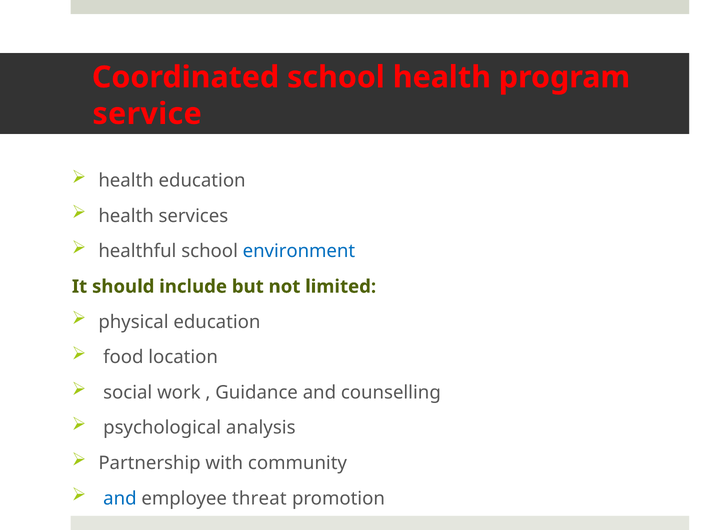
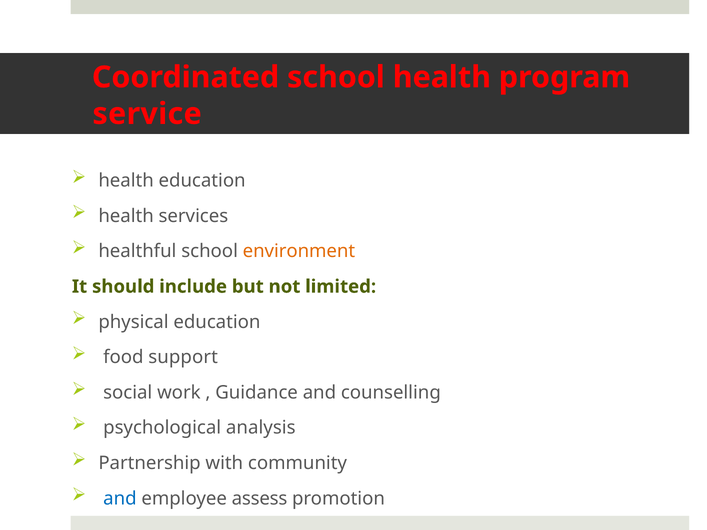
environment colour: blue -> orange
location: location -> support
threat: threat -> assess
